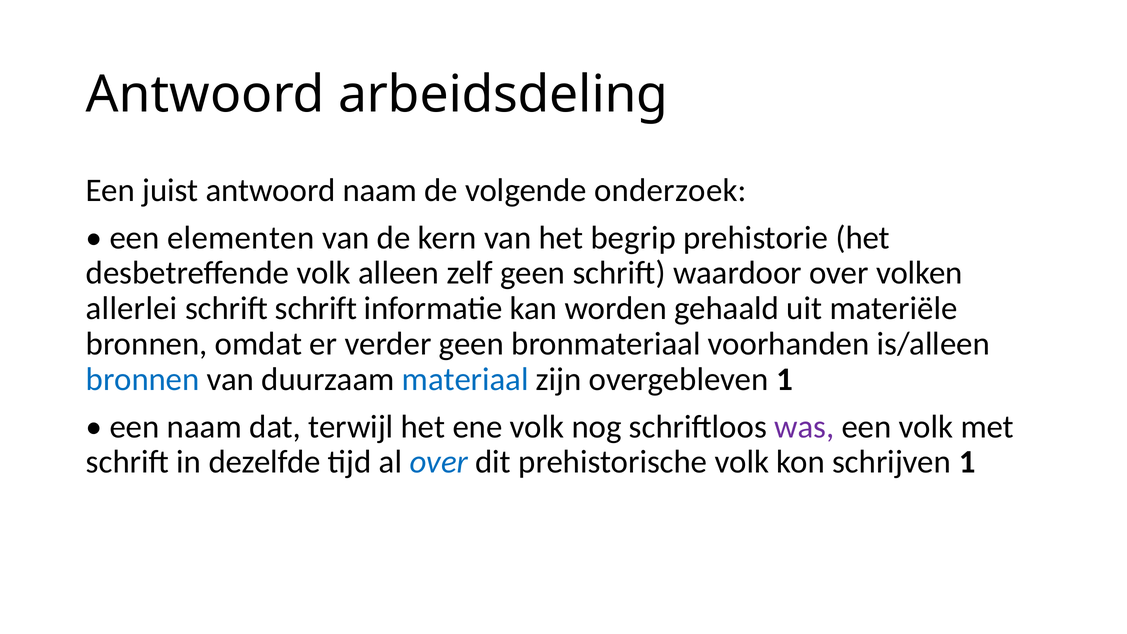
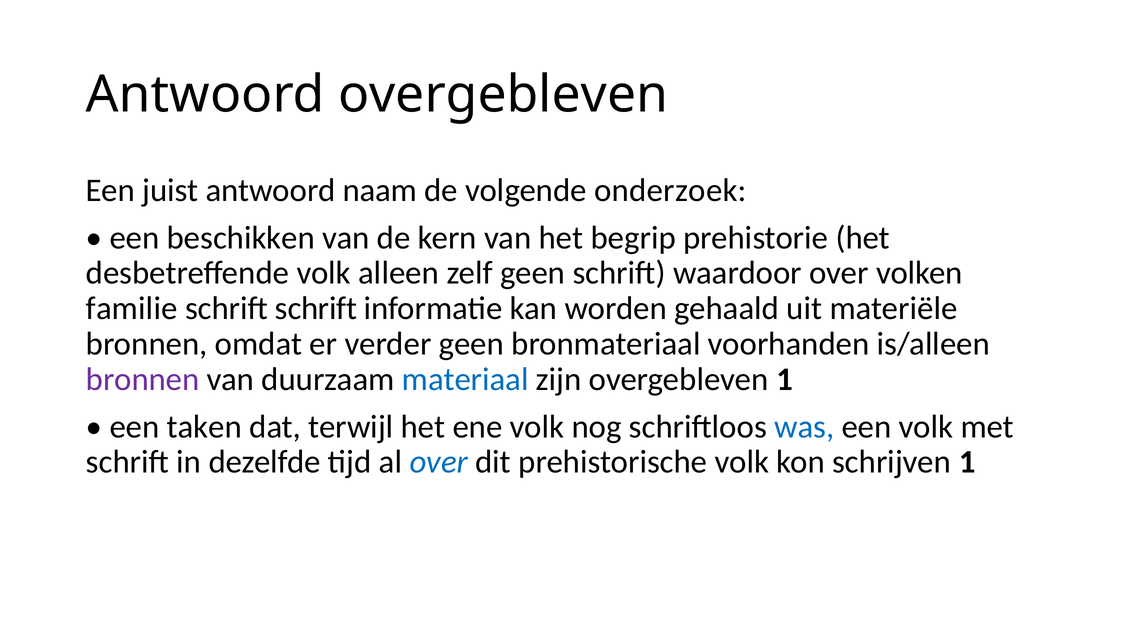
Antwoord arbeidsdeling: arbeidsdeling -> overgebleven
elementen: elementen -> beschikken
allerlei: allerlei -> familie
bronnen at (143, 379) colour: blue -> purple
een naam: naam -> taken
was colour: purple -> blue
